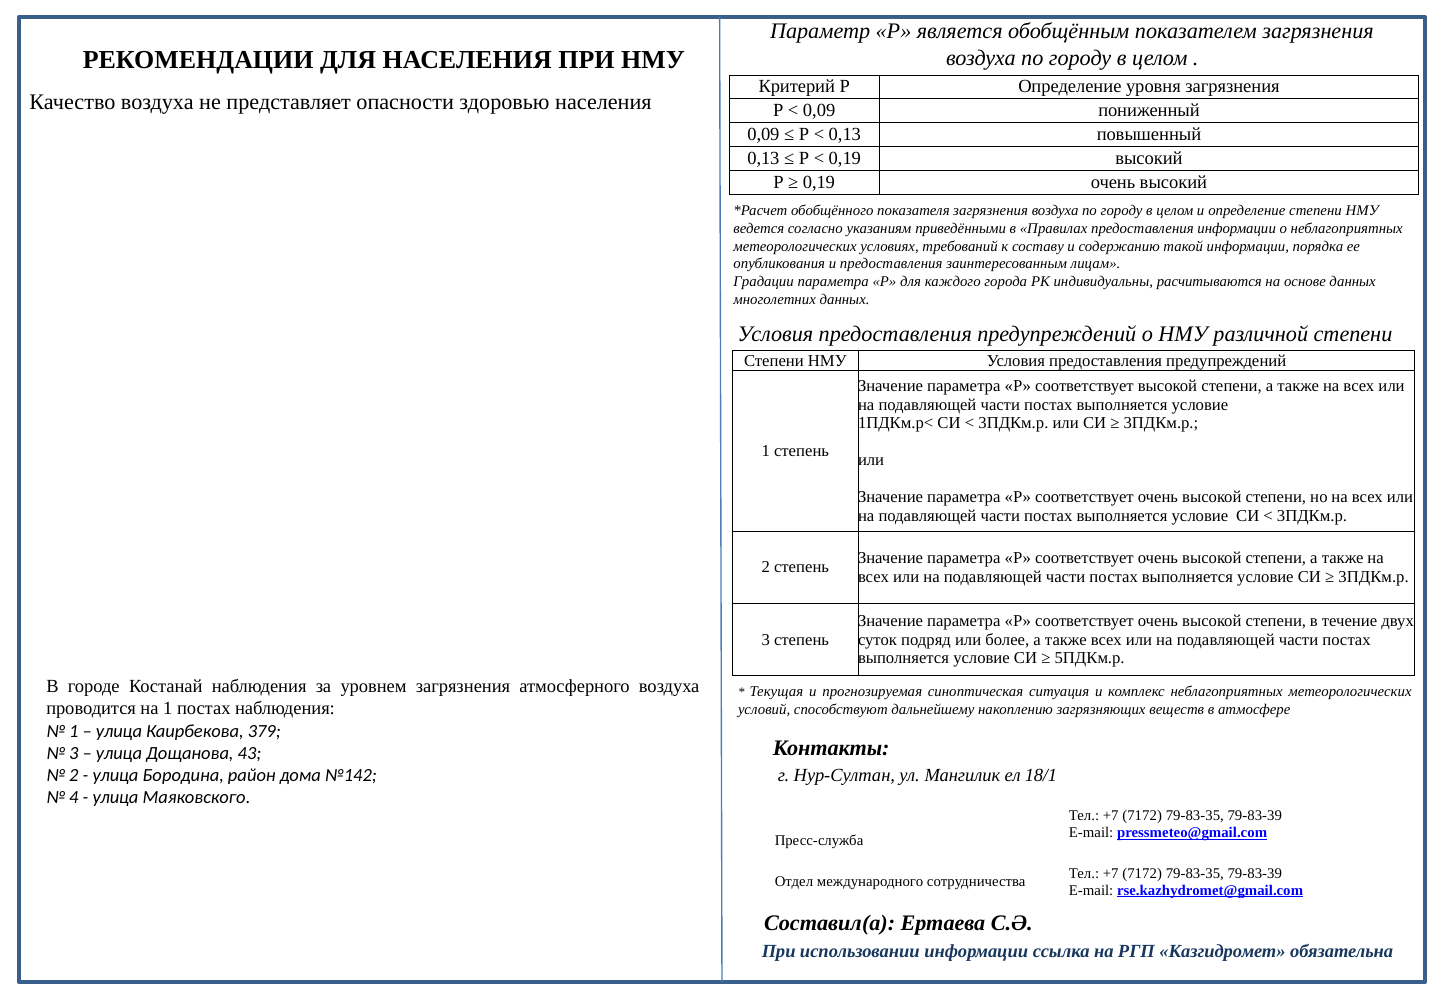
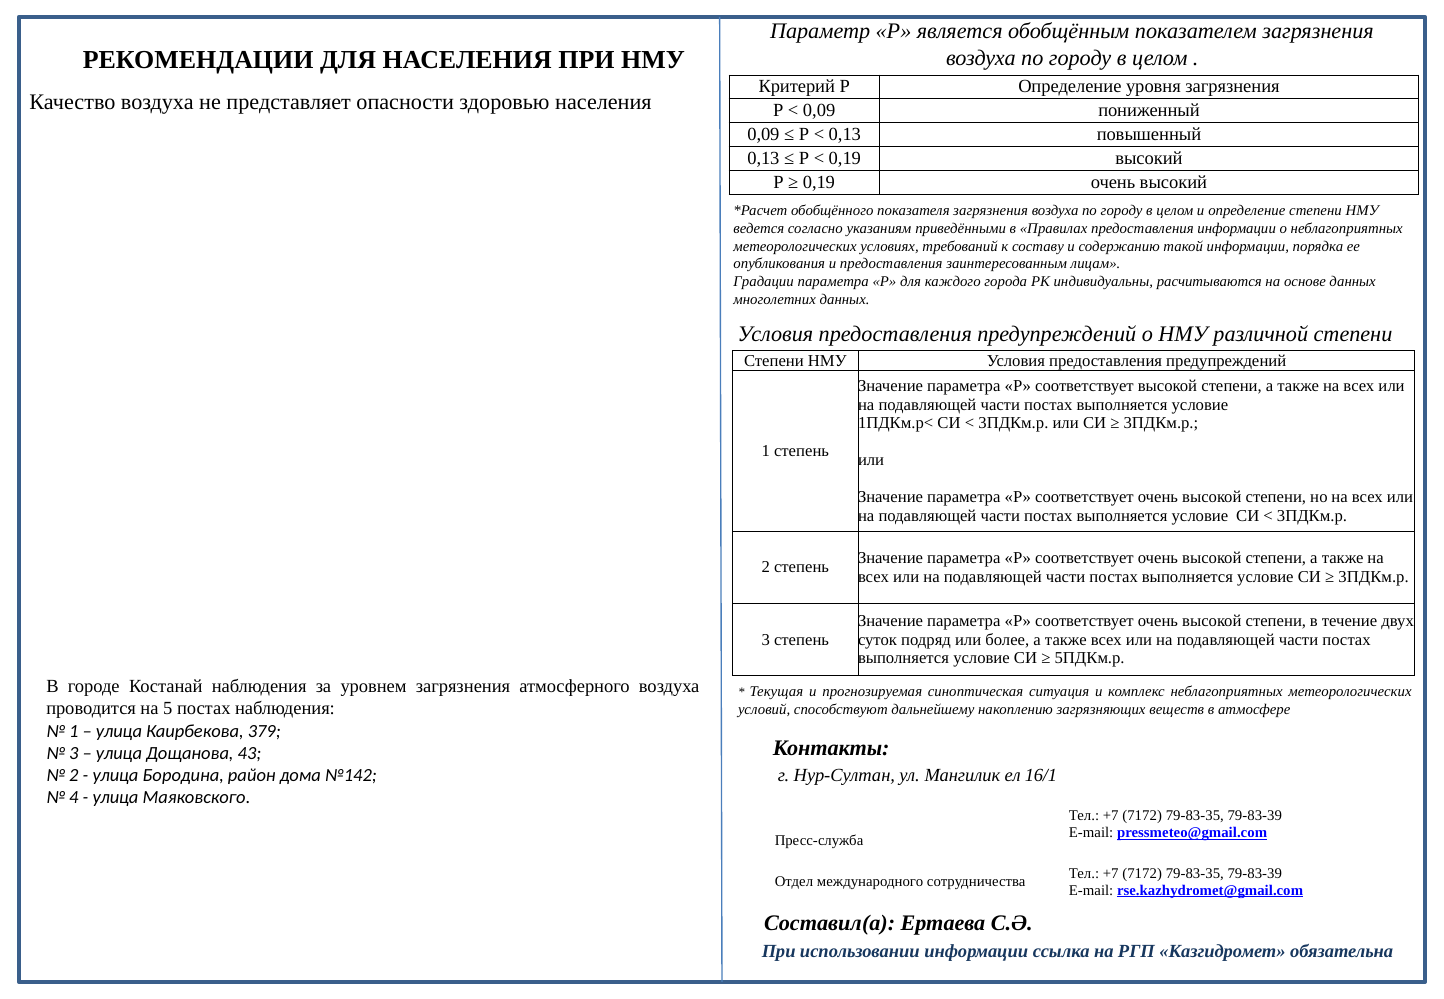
на 1: 1 -> 5
18/1: 18/1 -> 16/1
